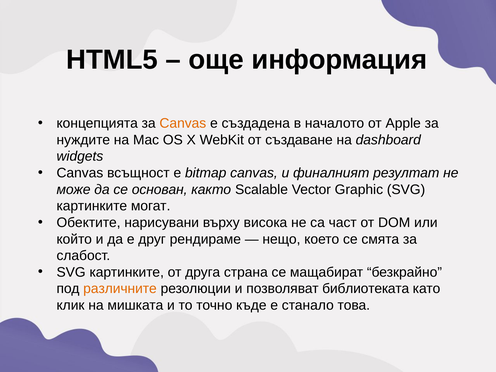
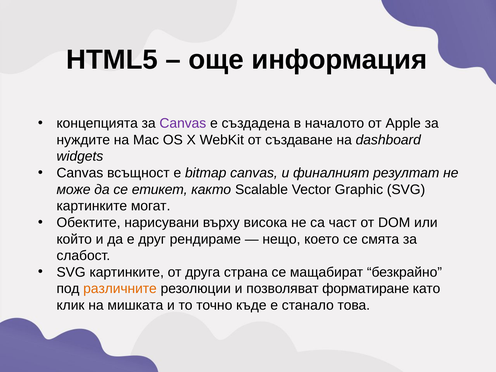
Canvas at (183, 123) colour: orange -> purple
основан: основан -> етикет
библиотеката: библиотеката -> форматиране
